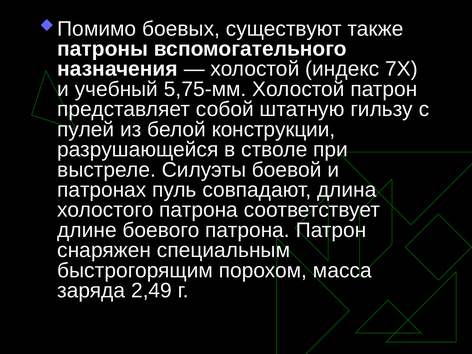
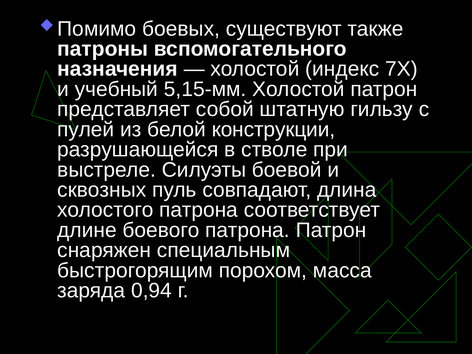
5,75-мм: 5,75-мм -> 5,15-мм
патронах: патронах -> сквозных
2,49: 2,49 -> 0,94
